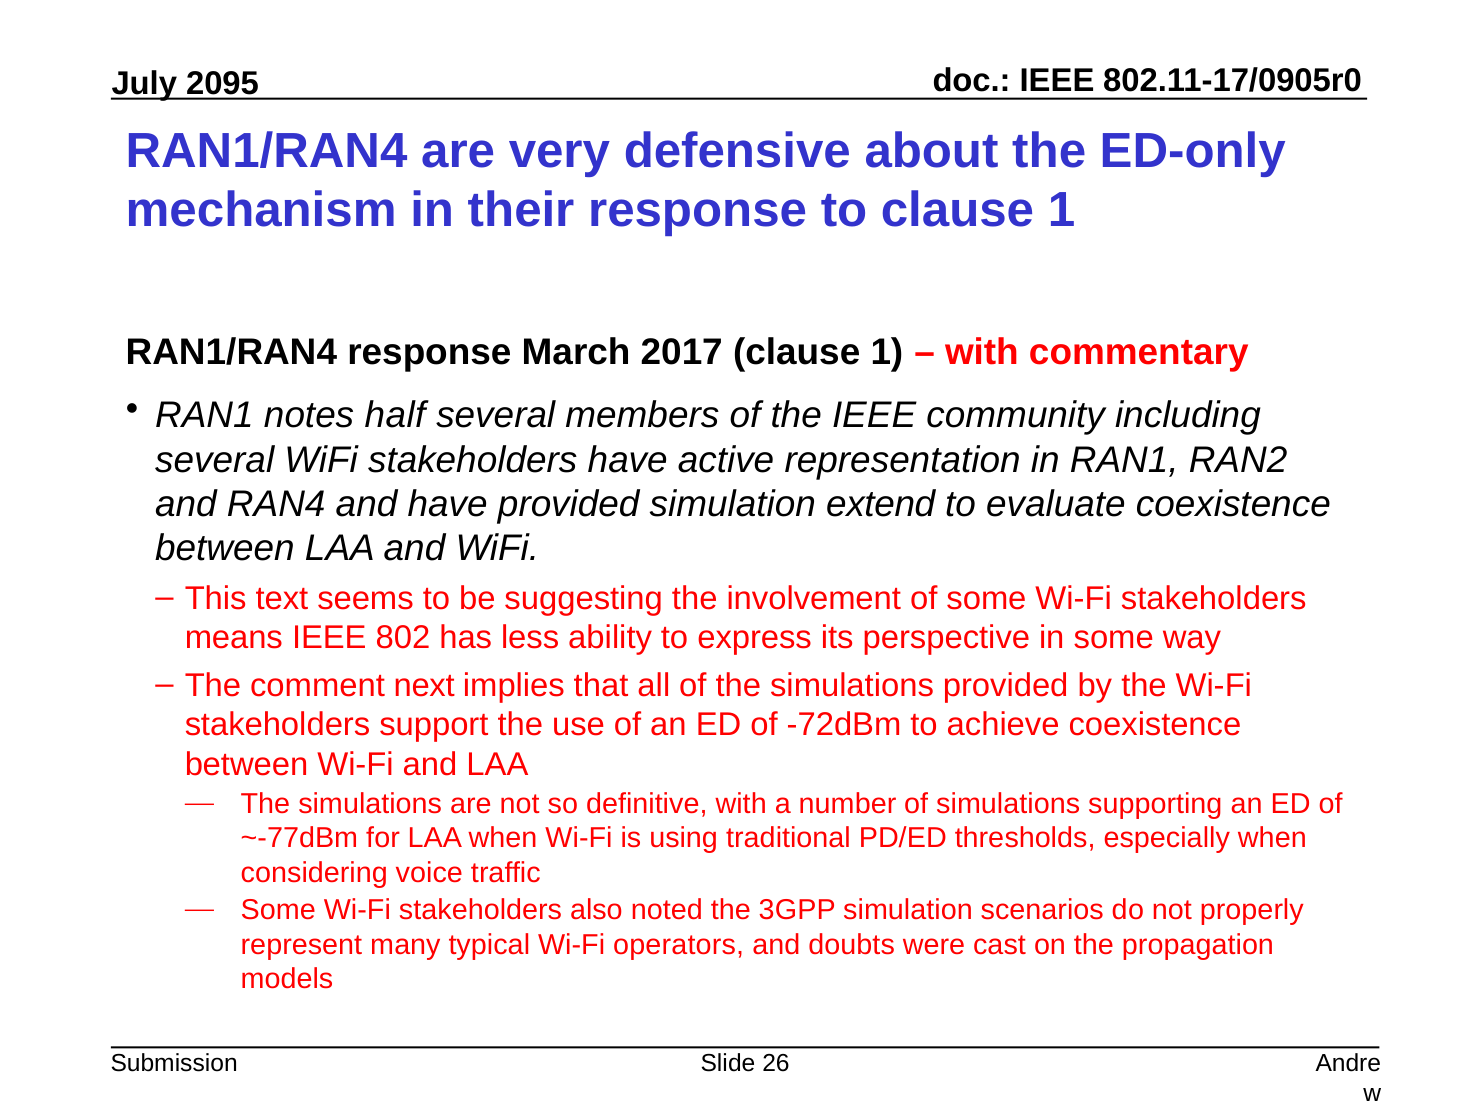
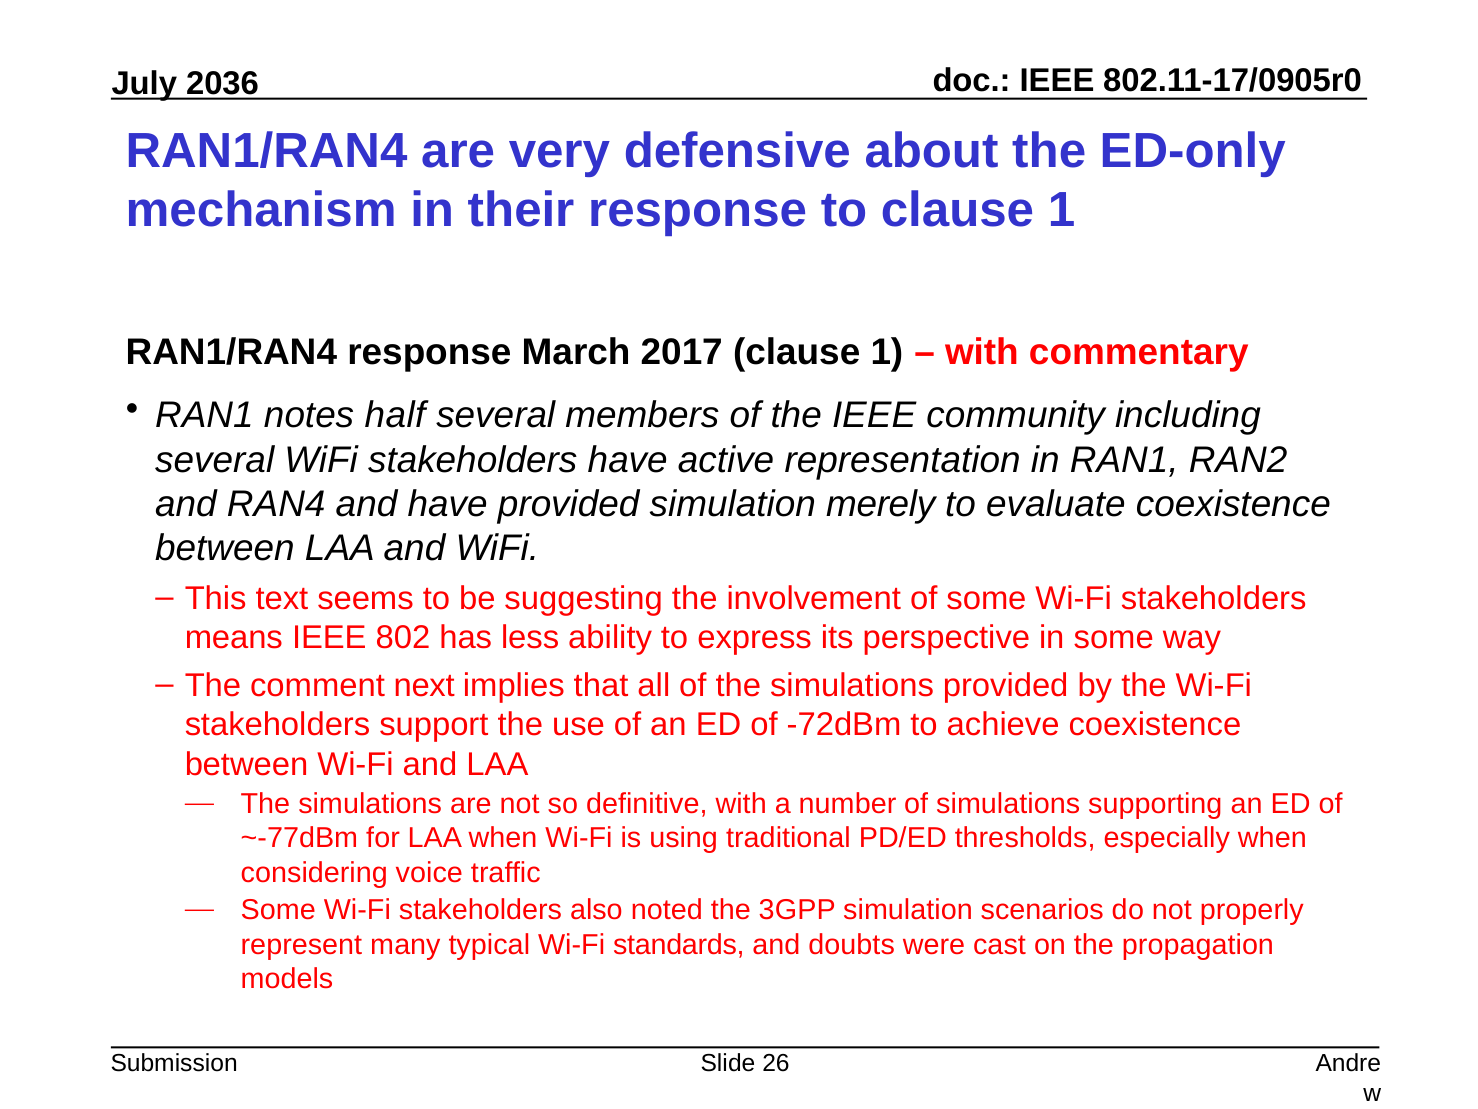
2095: 2095 -> 2036
extend: extend -> merely
operators: operators -> standards
